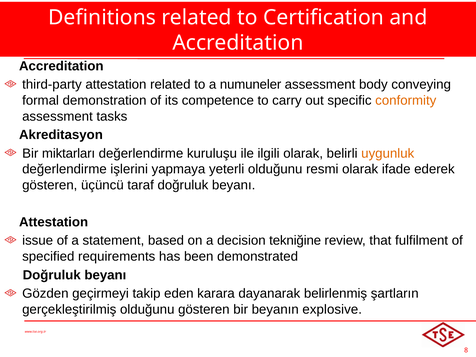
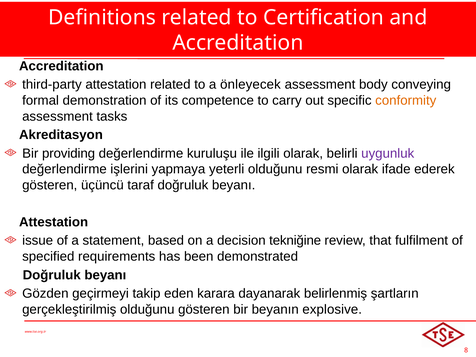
numuneler: numuneler -> önleyecek
miktarları: miktarları -> providing
uygunluk colour: orange -> purple
